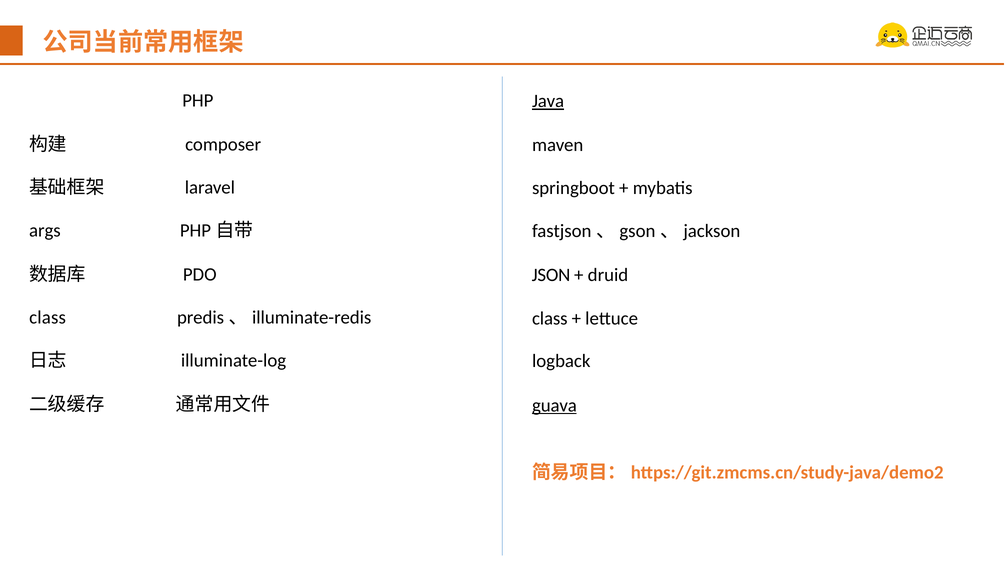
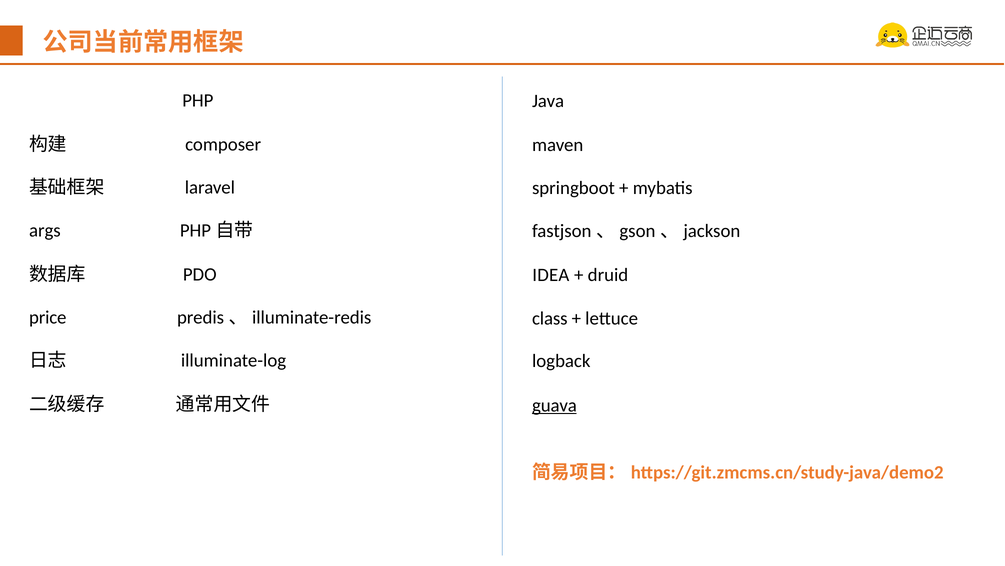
Java underline: present -> none
JSON: JSON -> IDEA
class at (48, 317): class -> price
